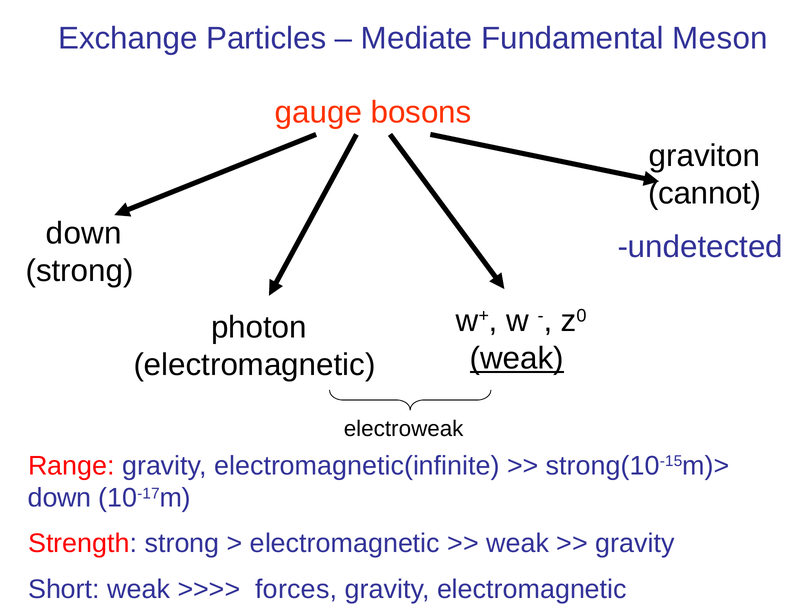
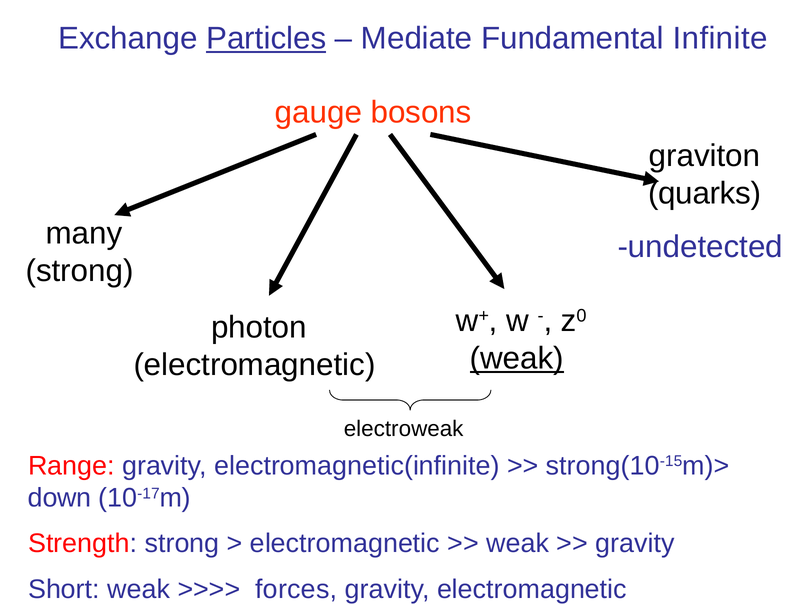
Particles underline: none -> present
Meson: Meson -> Infinite
cannot: cannot -> quarks
down at (84, 233): down -> many
